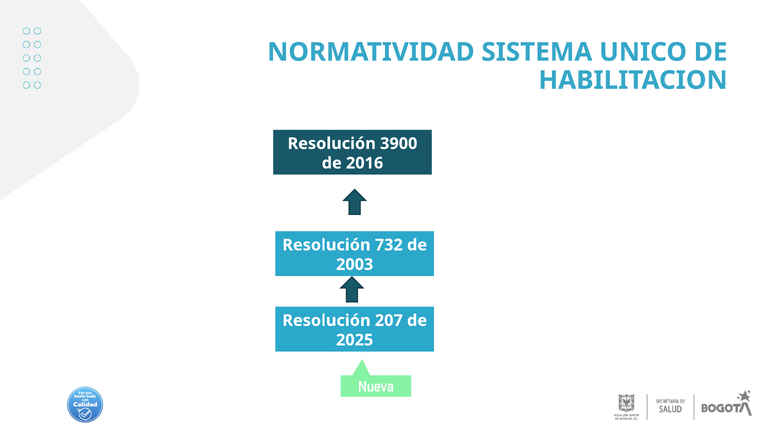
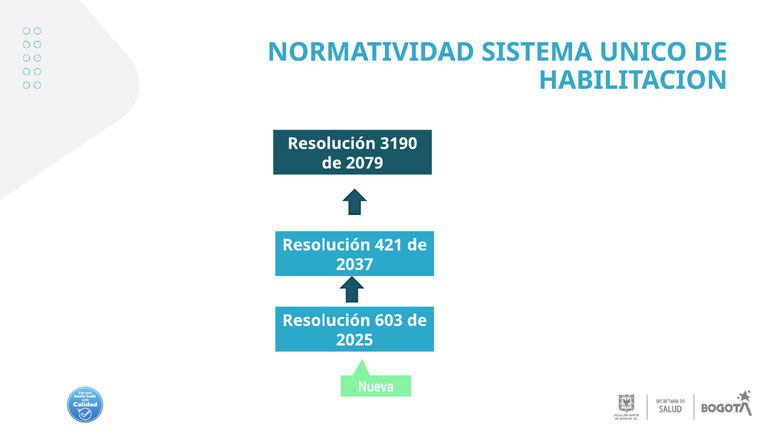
3900: 3900 -> 3190
2016: 2016 -> 2079
732: 732 -> 421
2003: 2003 -> 2037
207: 207 -> 603
